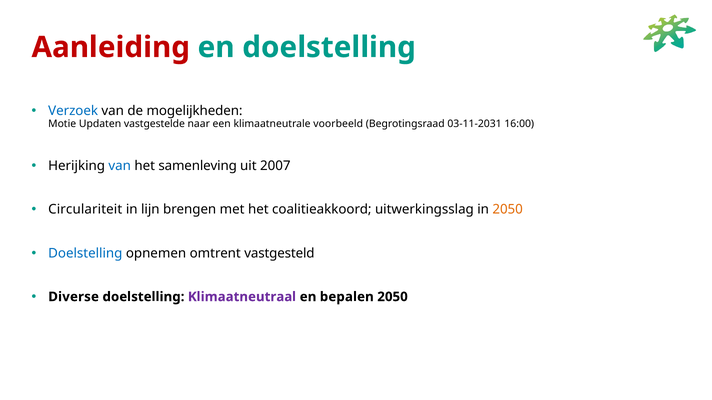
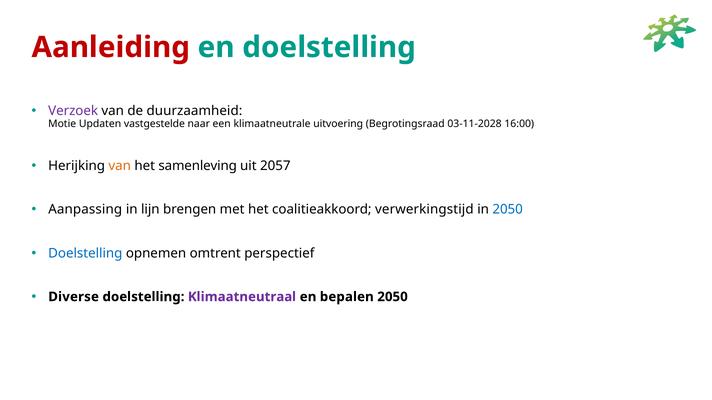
Verzoek colour: blue -> purple
mogelijkheden: mogelijkheden -> duurzaamheid
voorbeeld: voorbeeld -> uitvoering
03-11-2031: 03-11-2031 -> 03-11-2028
van at (120, 166) colour: blue -> orange
2007: 2007 -> 2057
Circulariteit: Circulariteit -> Aanpassing
uitwerkingsslag: uitwerkingsslag -> verwerkingstijd
2050 at (508, 210) colour: orange -> blue
vastgesteld: vastgesteld -> perspectief
